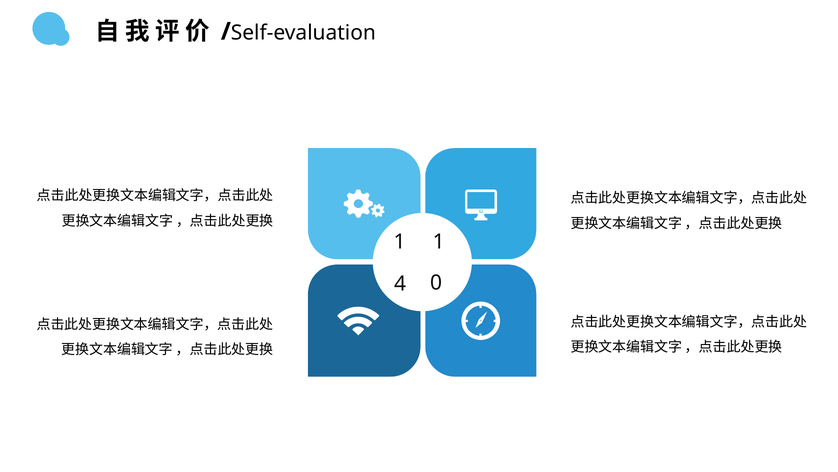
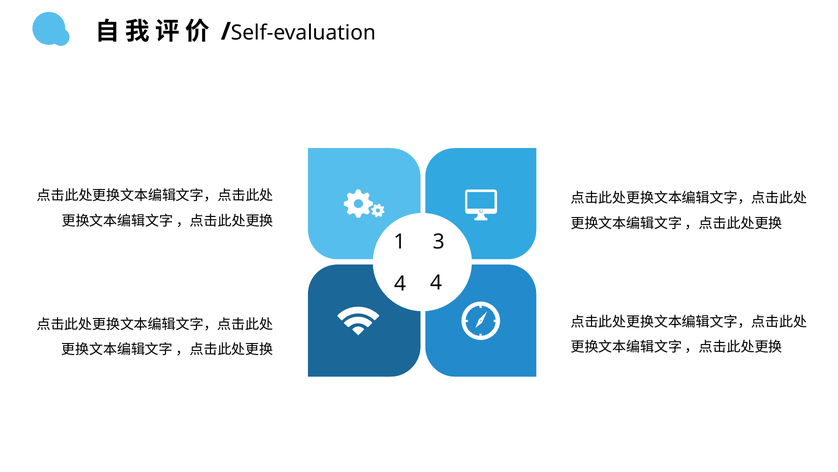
1 1: 1 -> 3
4 0: 0 -> 4
